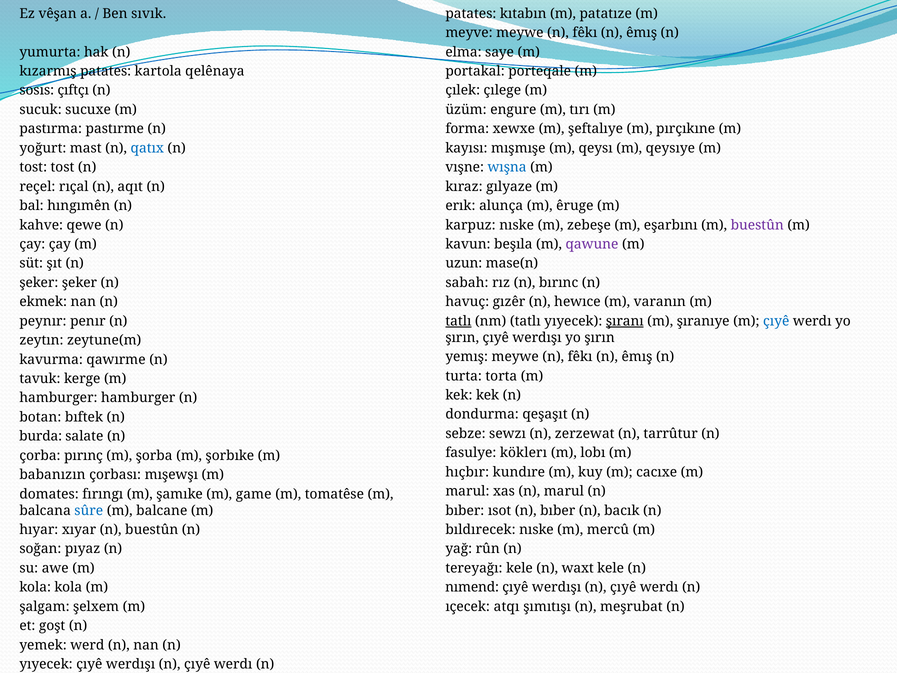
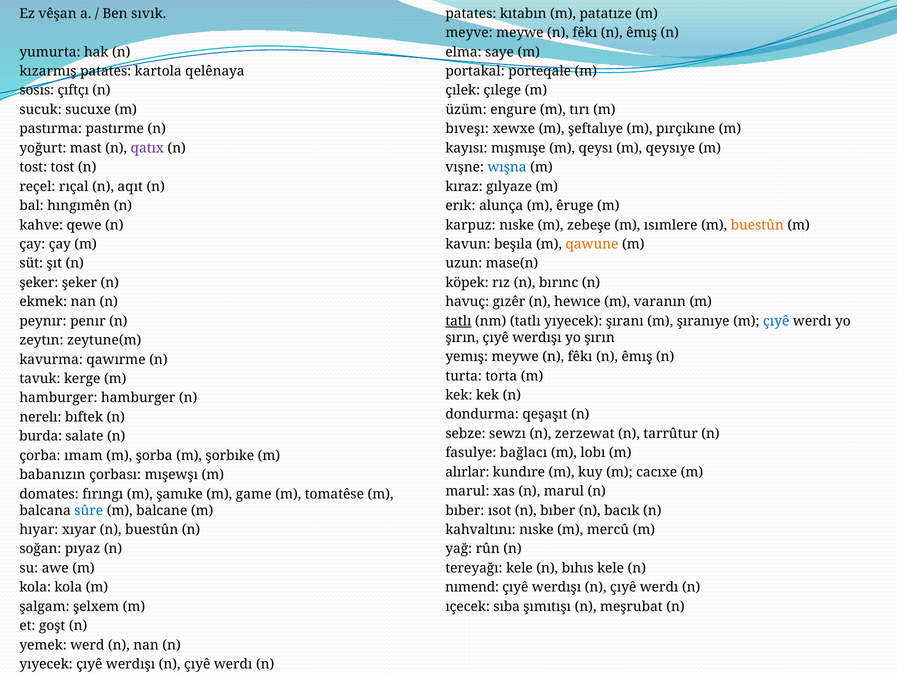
forma: forma -> bıveşı
qatıx colour: blue -> purple
eşarbını: eşarbını -> ısımlere
buestûn at (757, 225) colour: purple -> orange
qawune colour: purple -> orange
sabah: sabah -> köpek
şıranı underline: present -> none
botan: botan -> nerelı
köklerı: köklerı -> bağlacı
pırınç: pırınç -> ımam
hıçbır: hıçbır -> alırlar
bıldırecek: bıldırecek -> kahvaltını
waxt: waxt -> bıhıs
atqı: atqı -> sıba
